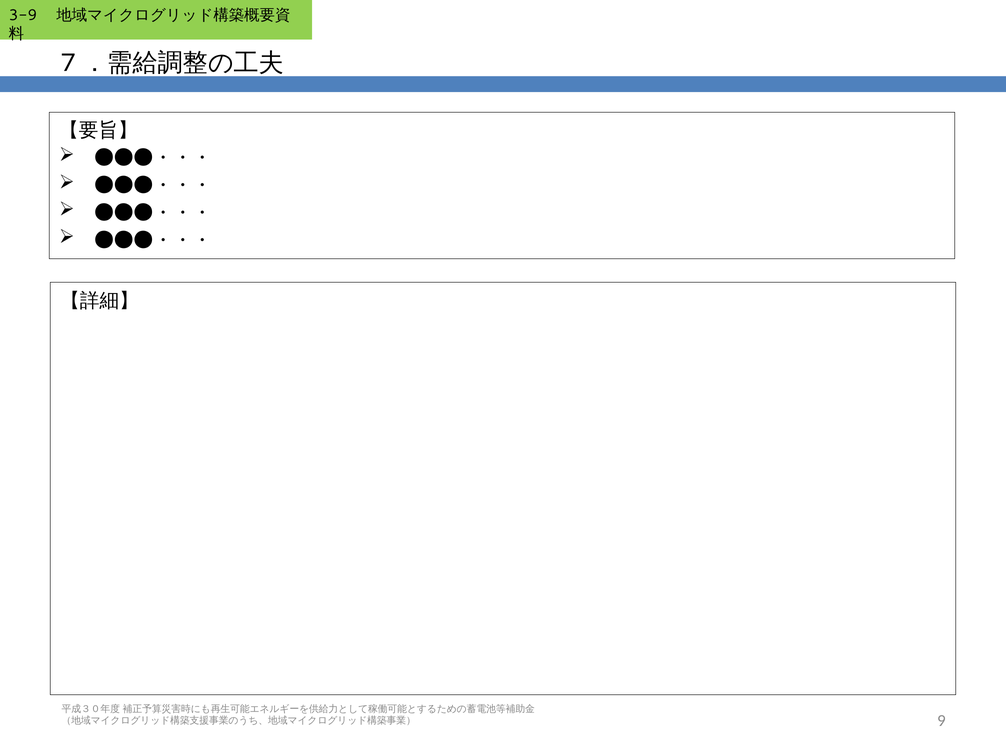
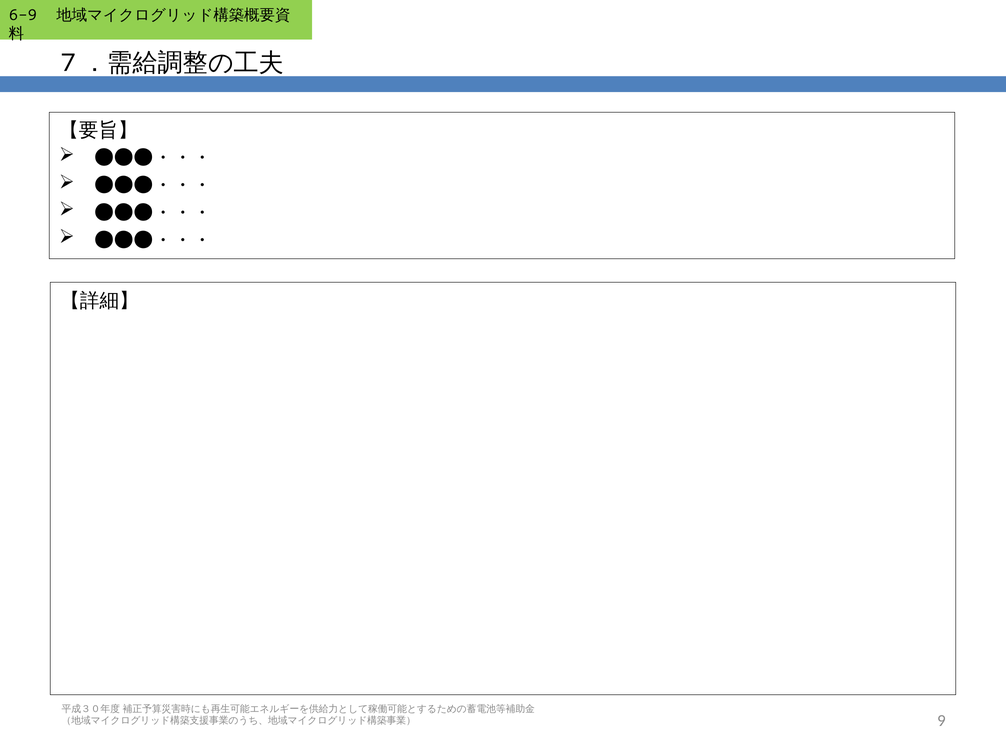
3-9: 3-9 -> 6-9
